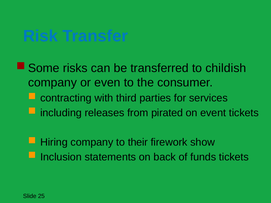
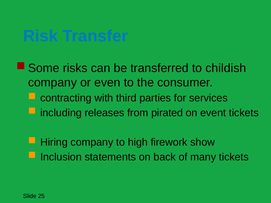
their: their -> high
funds: funds -> many
